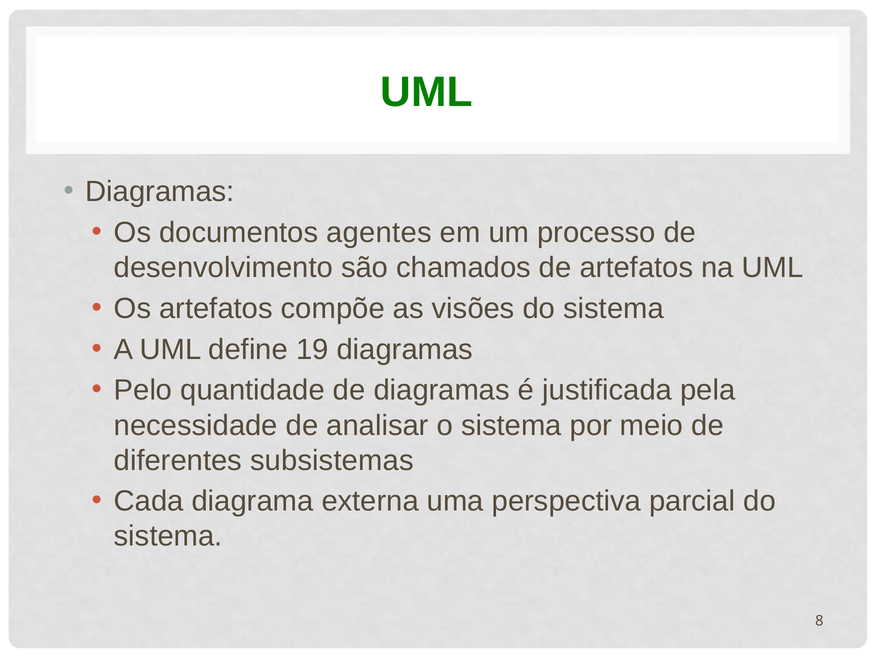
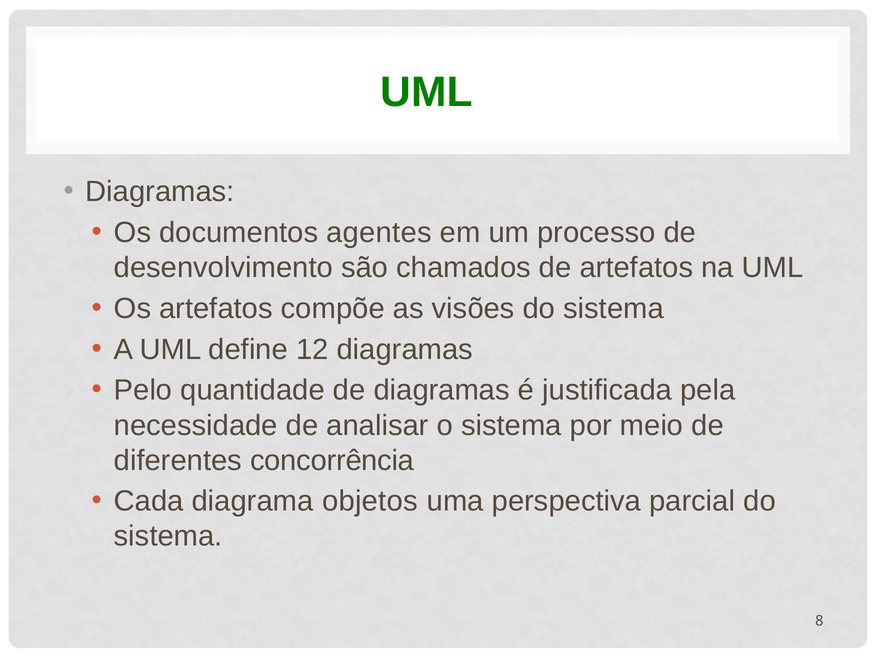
19: 19 -> 12
subsistemas: subsistemas -> concorrência
externa: externa -> objetos
